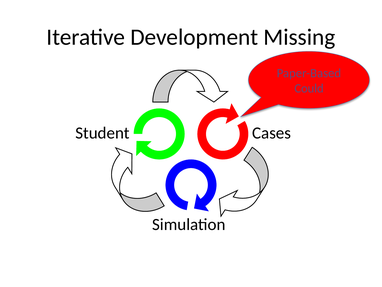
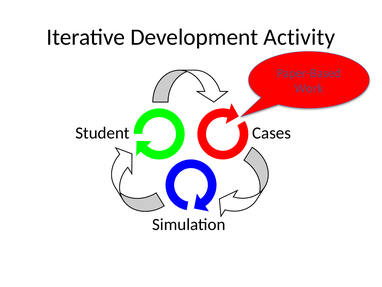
Missing: Missing -> Activity
Could: Could -> Work
